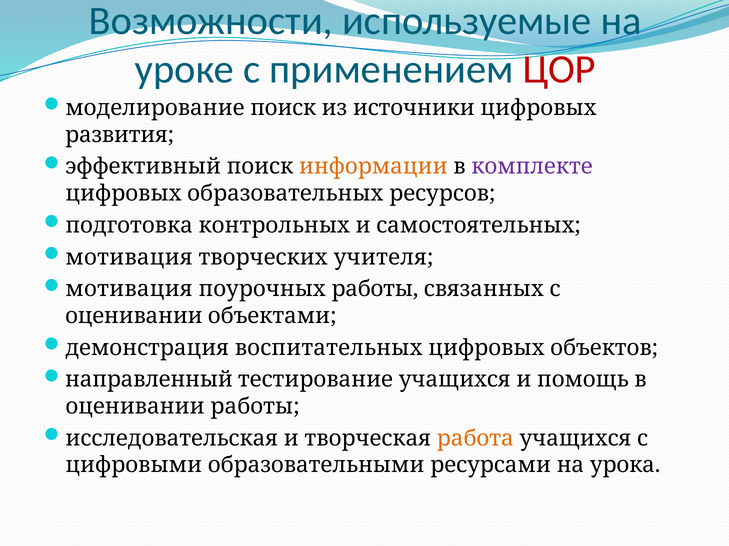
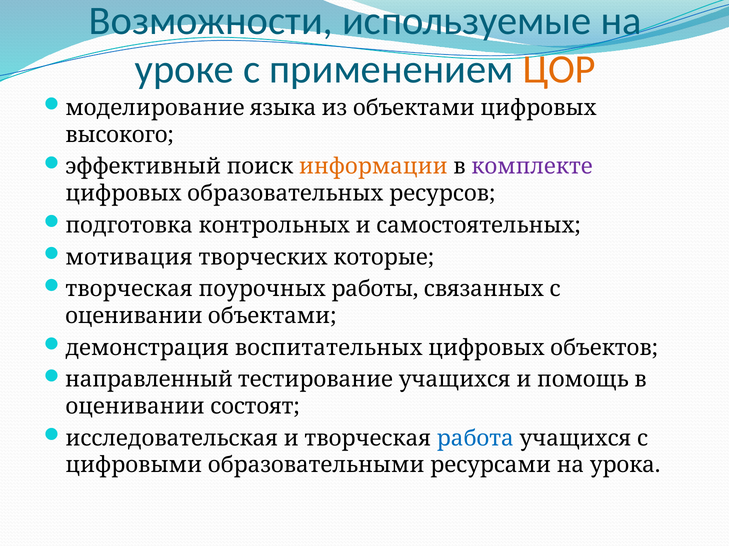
ЦОР colour: red -> orange
моделирование поиск: поиск -> языка
из источники: источники -> объектами
развития: развития -> высокого
учителя: учителя -> которые
мотивация at (129, 290): мотивация -> творческая
оценивании работы: работы -> состоят
работа colour: orange -> blue
